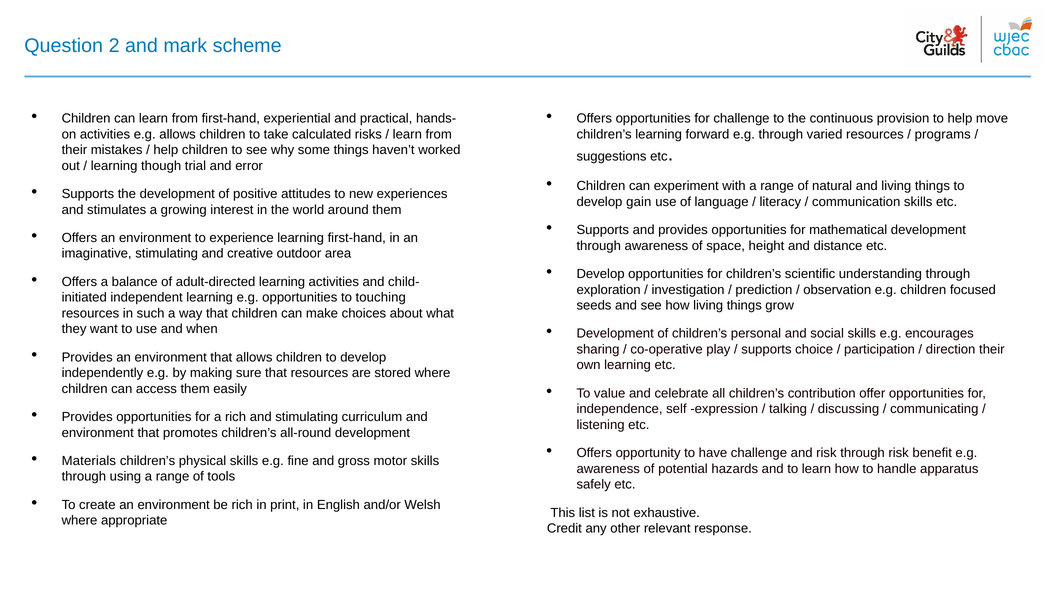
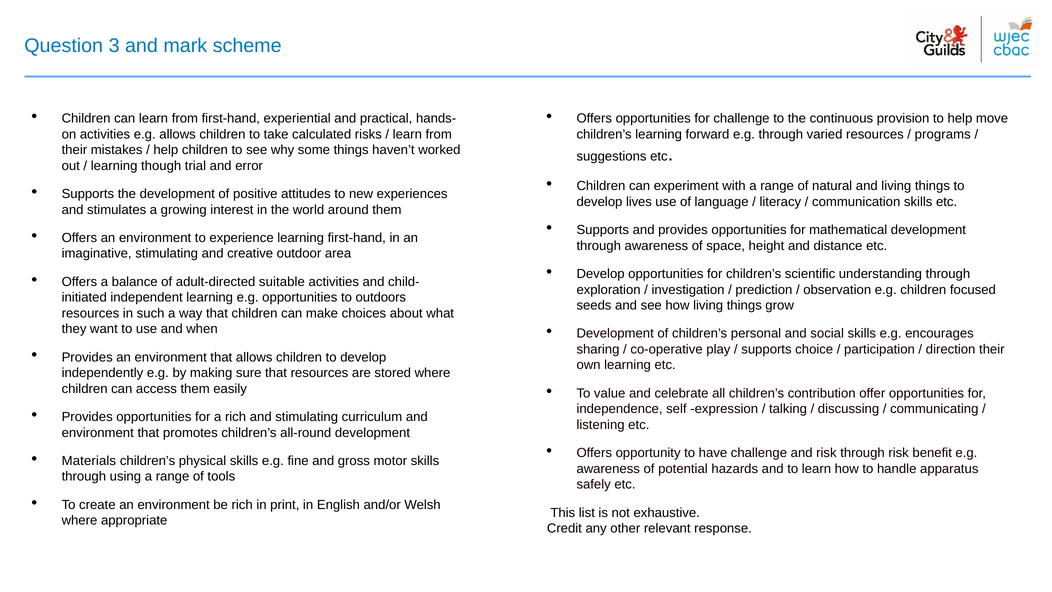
2: 2 -> 3
gain: gain -> lives
adult-directed learning: learning -> suitable
touching: touching -> outdoors
